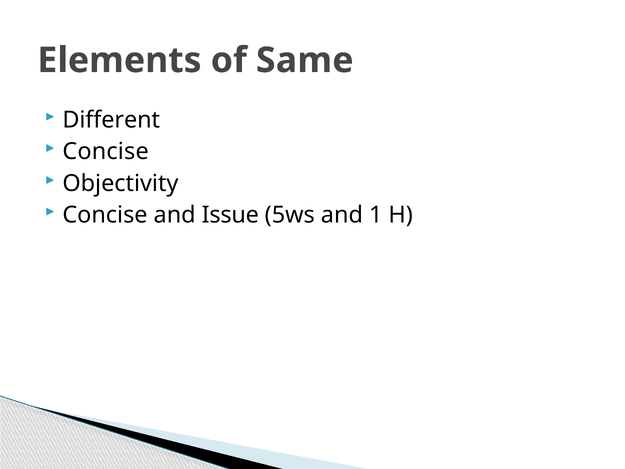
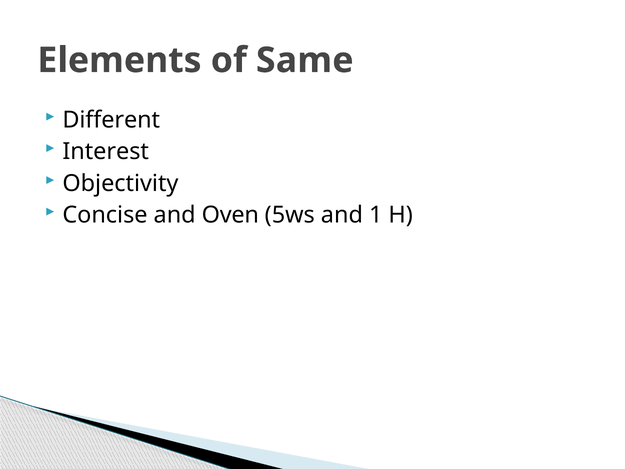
Concise at (106, 152): Concise -> Interest
Issue: Issue -> Oven
